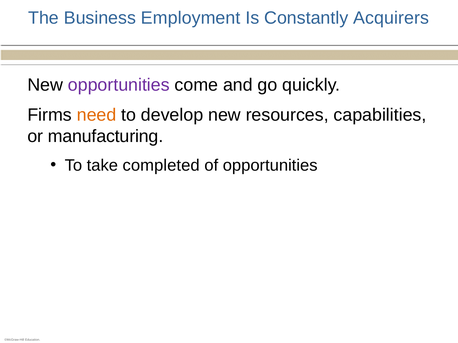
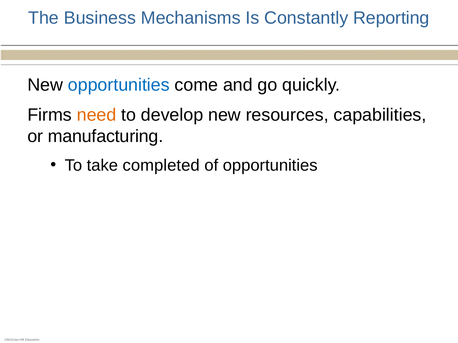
Employment: Employment -> Mechanisms
Acquirers: Acquirers -> Reporting
opportunities at (119, 85) colour: purple -> blue
